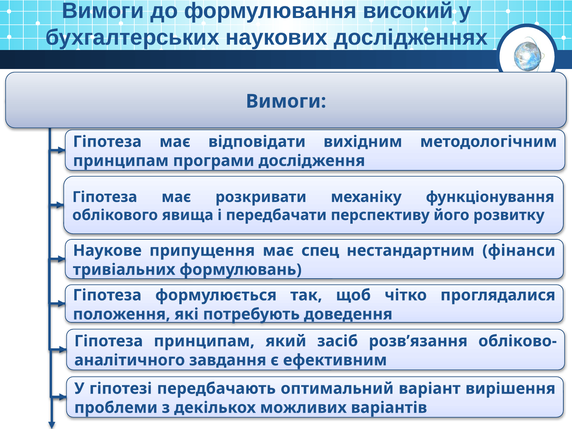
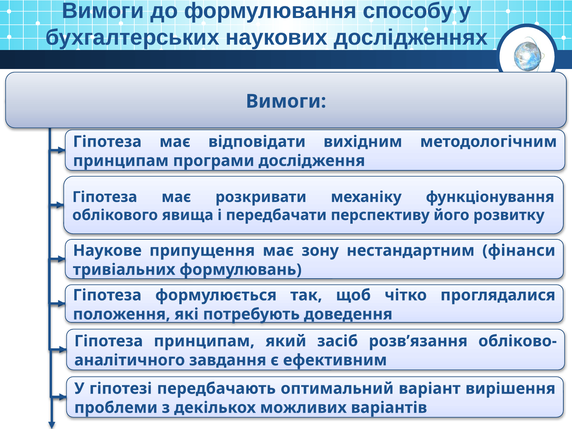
високий: високий -> способу
спец: спец -> зону
